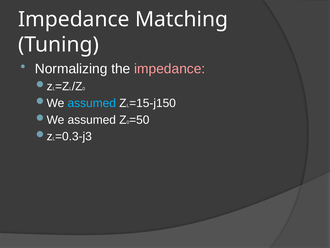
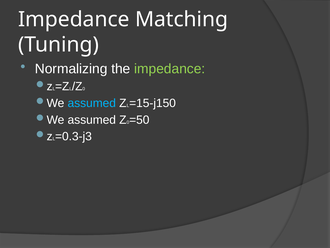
impedance at (170, 69) colour: pink -> light green
